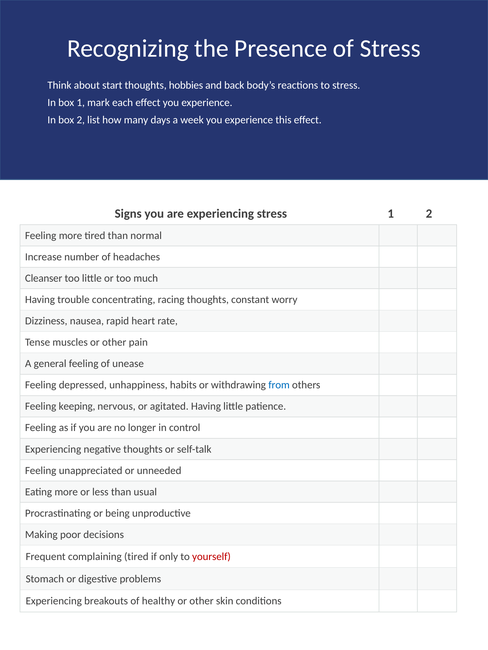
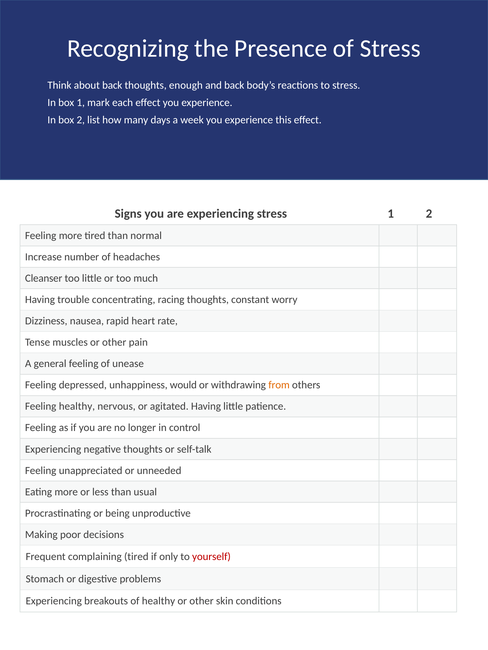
about start: start -> back
hobbies: hobbies -> enough
habits: habits -> would
from colour: blue -> orange
Feeling keeping: keeping -> healthy
